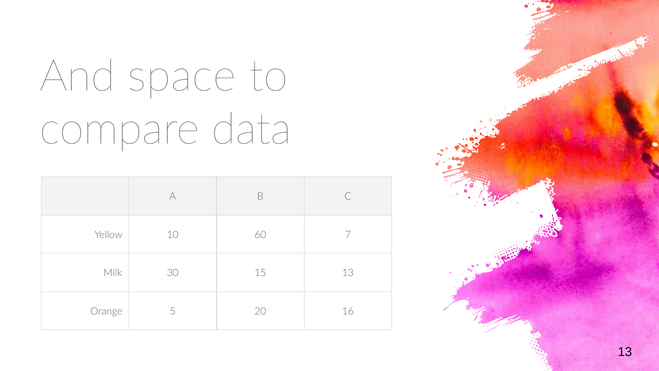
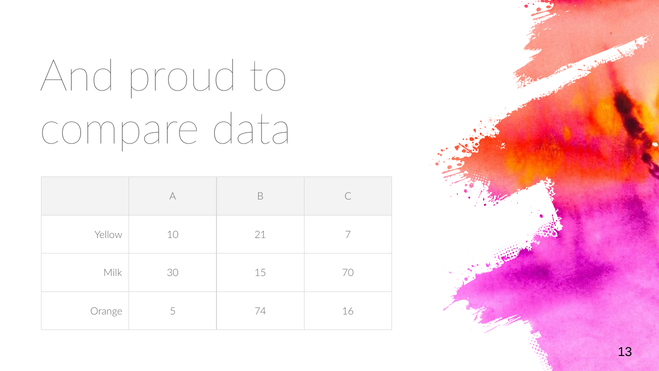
space: space -> proud
60: 60 -> 21
15 13: 13 -> 70
20: 20 -> 74
